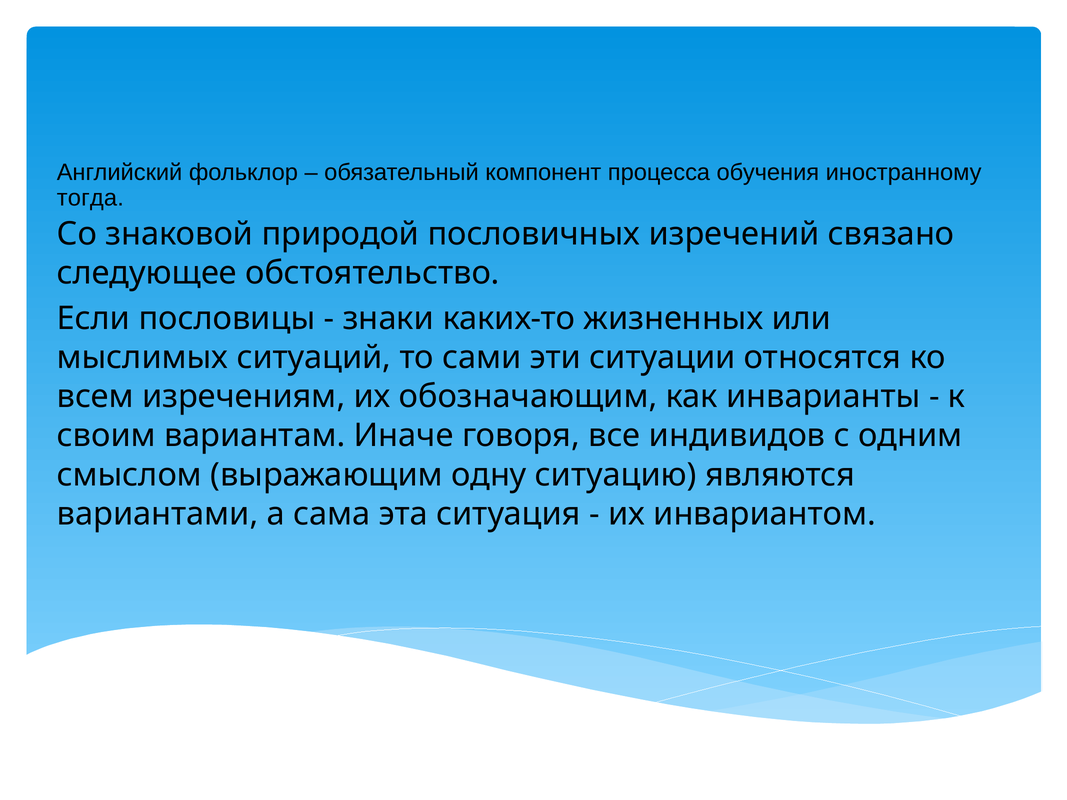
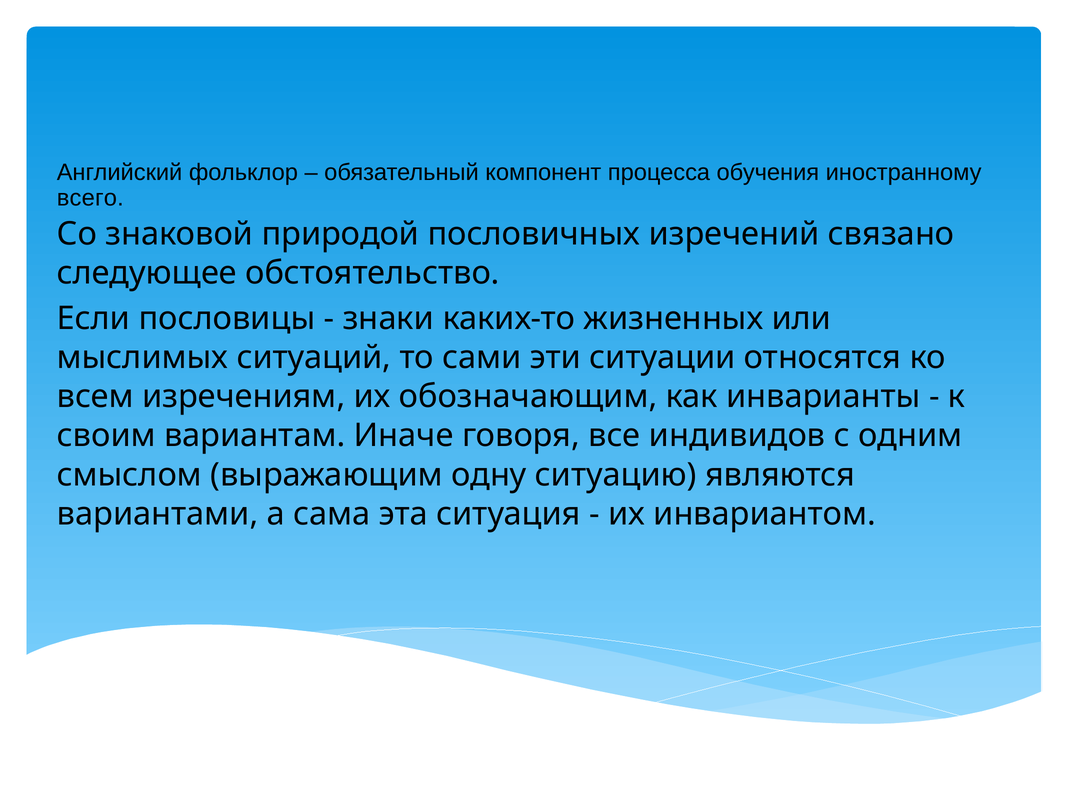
тогда: тогда -> всего
